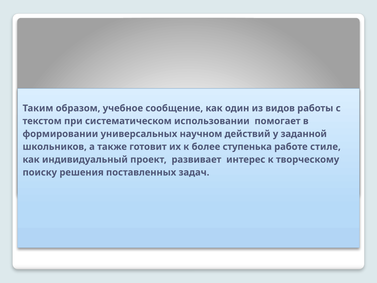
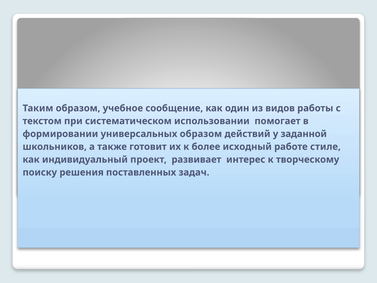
универсальных научном: научном -> образом
ступенька: ступенька -> исходный
